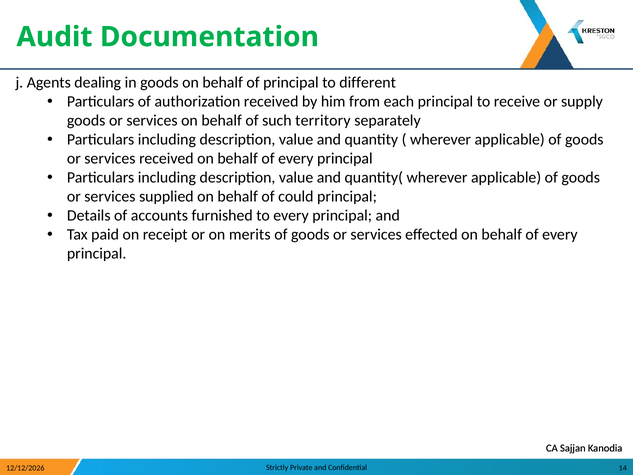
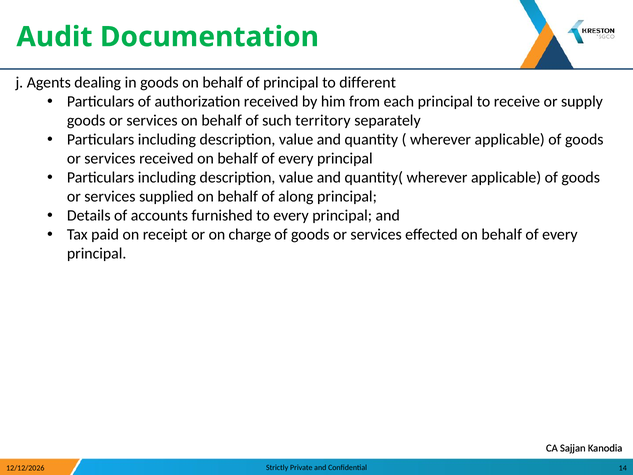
could: could -> along
merits: merits -> charge
